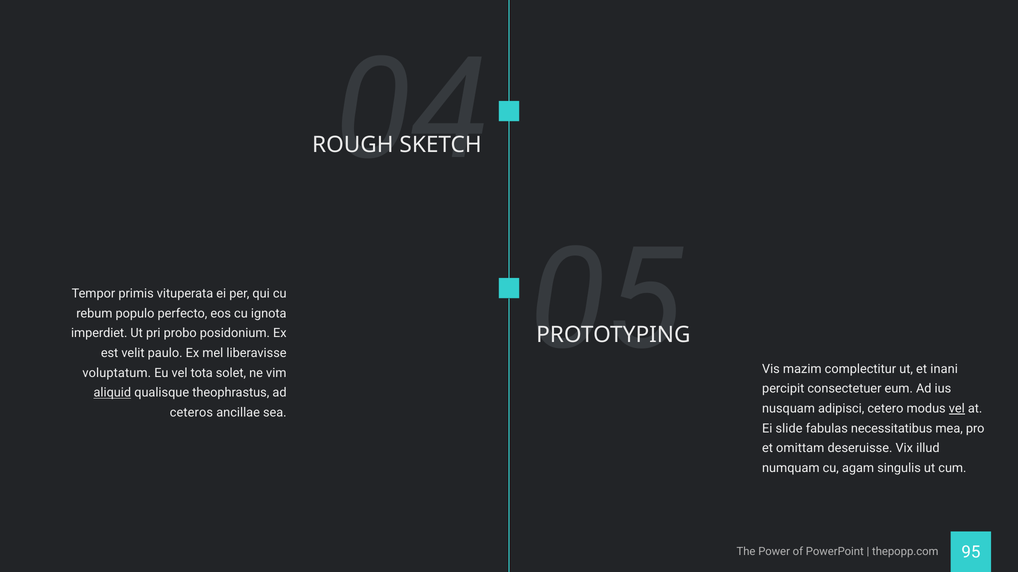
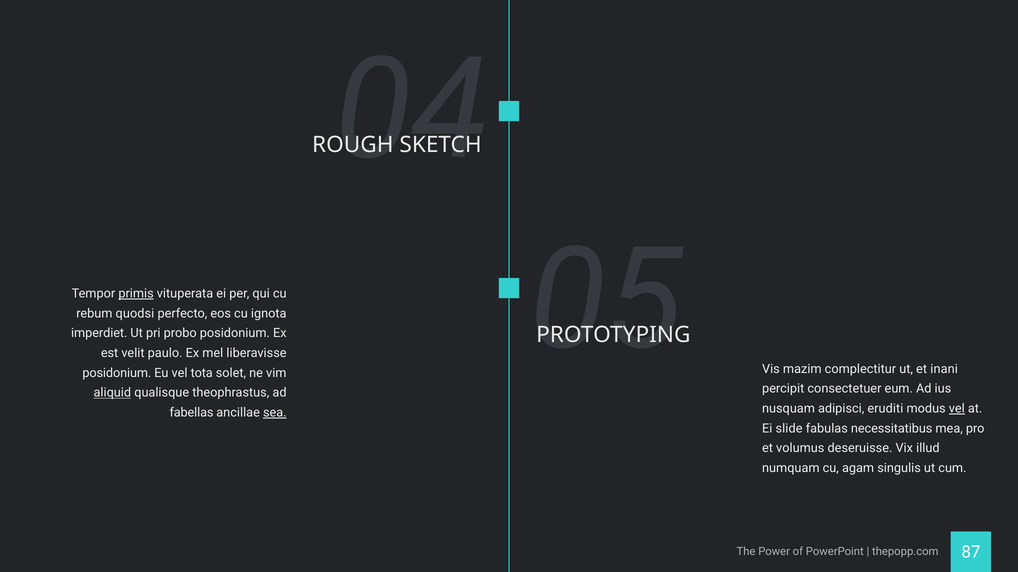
primis underline: none -> present
populo: populo -> quodsi
voluptatum at (117, 373): voluptatum -> posidonium
cetero: cetero -> eruditi
ceteros: ceteros -> fabellas
sea underline: none -> present
omittam: omittam -> volumus
95: 95 -> 87
